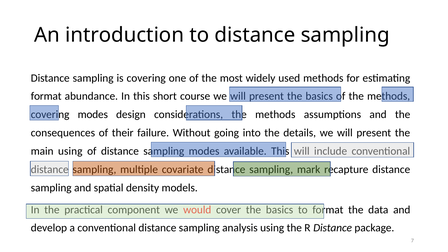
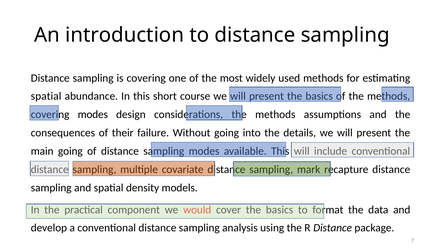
format at (46, 96): format -> spatial
main using: using -> going
